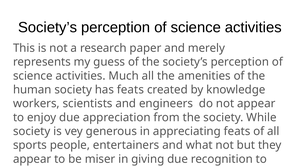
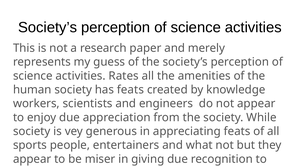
Much: Much -> Rates
